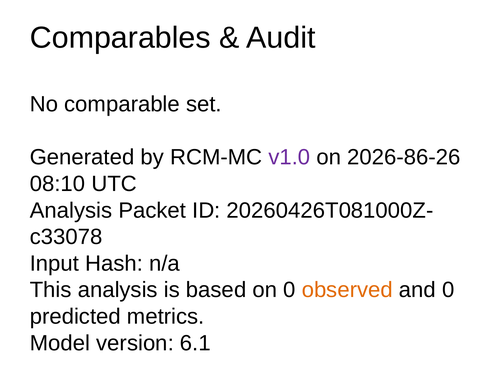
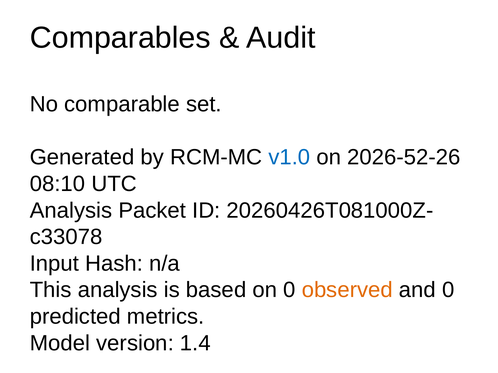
v1.0 colour: purple -> blue
2026-86-26: 2026-86-26 -> 2026-52-26
6.1: 6.1 -> 1.4
